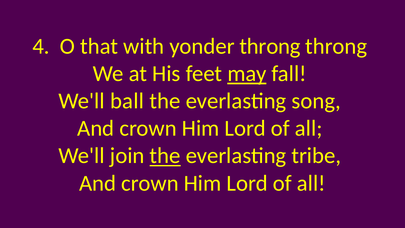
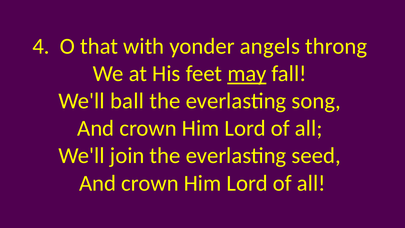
yonder throng: throng -> angels
the at (165, 156) underline: present -> none
tribe: tribe -> seed
